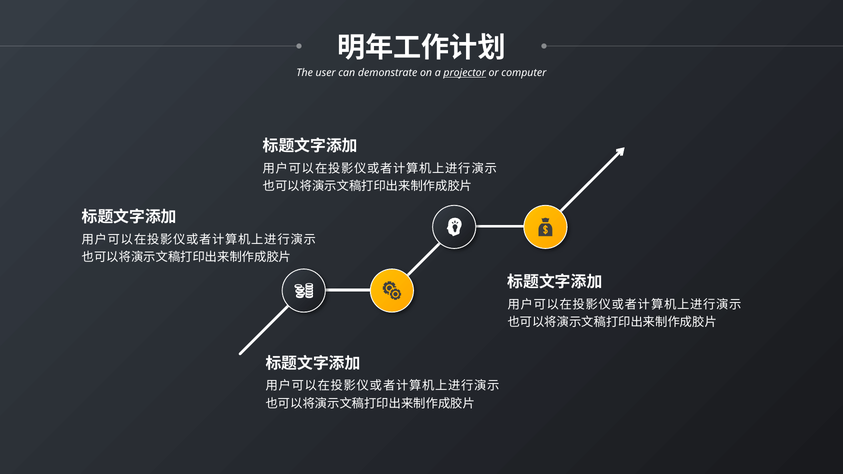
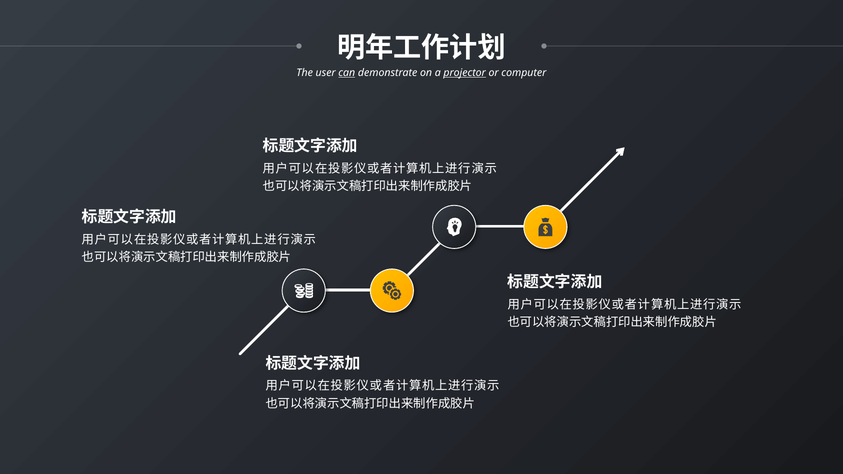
can underline: none -> present
